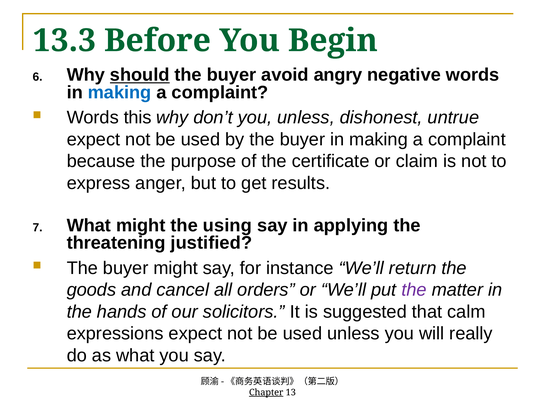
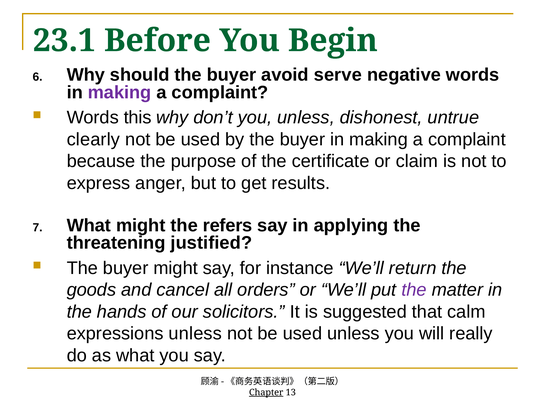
13.3: 13.3 -> 23.1
should underline: present -> none
angry: angry -> serve
making at (120, 92) colour: blue -> purple
expect at (93, 139): expect -> clearly
using: using -> refers
expressions expect: expect -> unless
